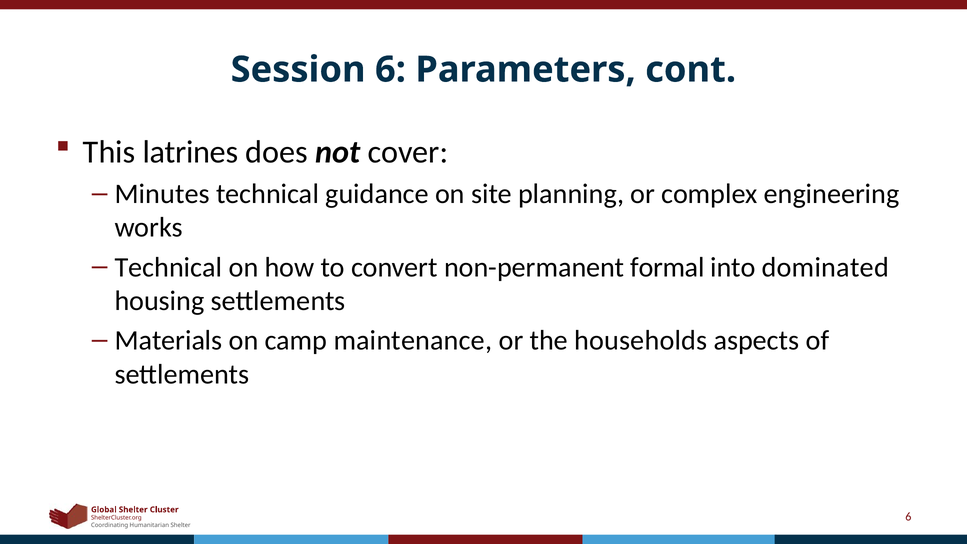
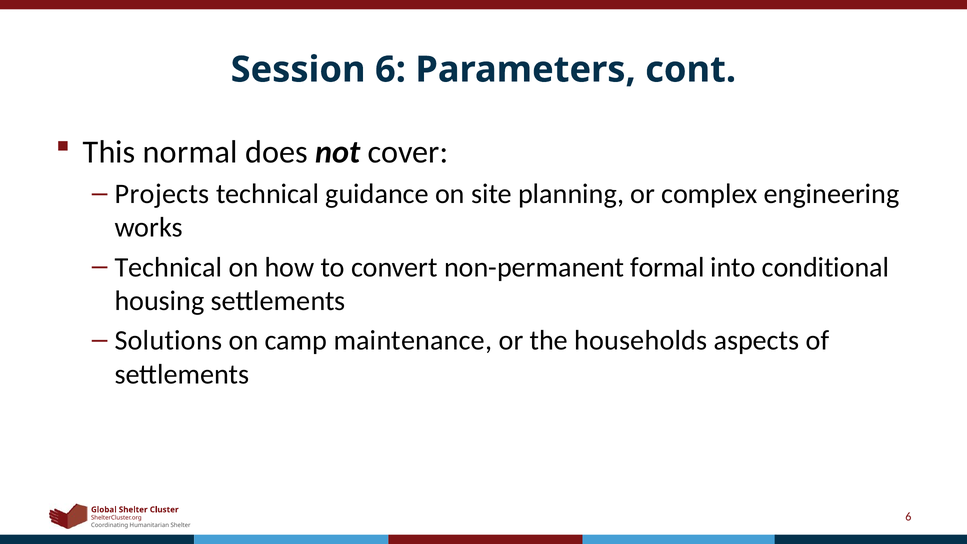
latrines: latrines -> normal
Minutes: Minutes -> Projects
dominated: dominated -> conditional
Materials: Materials -> Solutions
